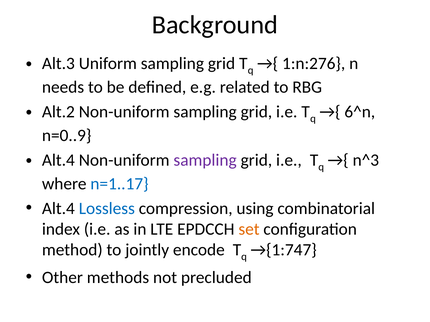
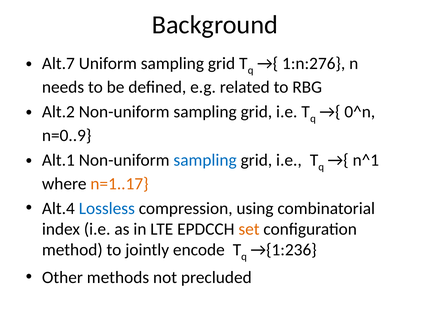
Alt.3: Alt.3 -> Alt.7
6^n: 6^n -> 0^n
Alt.4 at (58, 160): Alt.4 -> Alt.1
sampling at (205, 160) colour: purple -> blue
n^3: n^3 -> n^1
n=1..17 colour: blue -> orange
→{1:747: →{1:747 -> →{1:236
